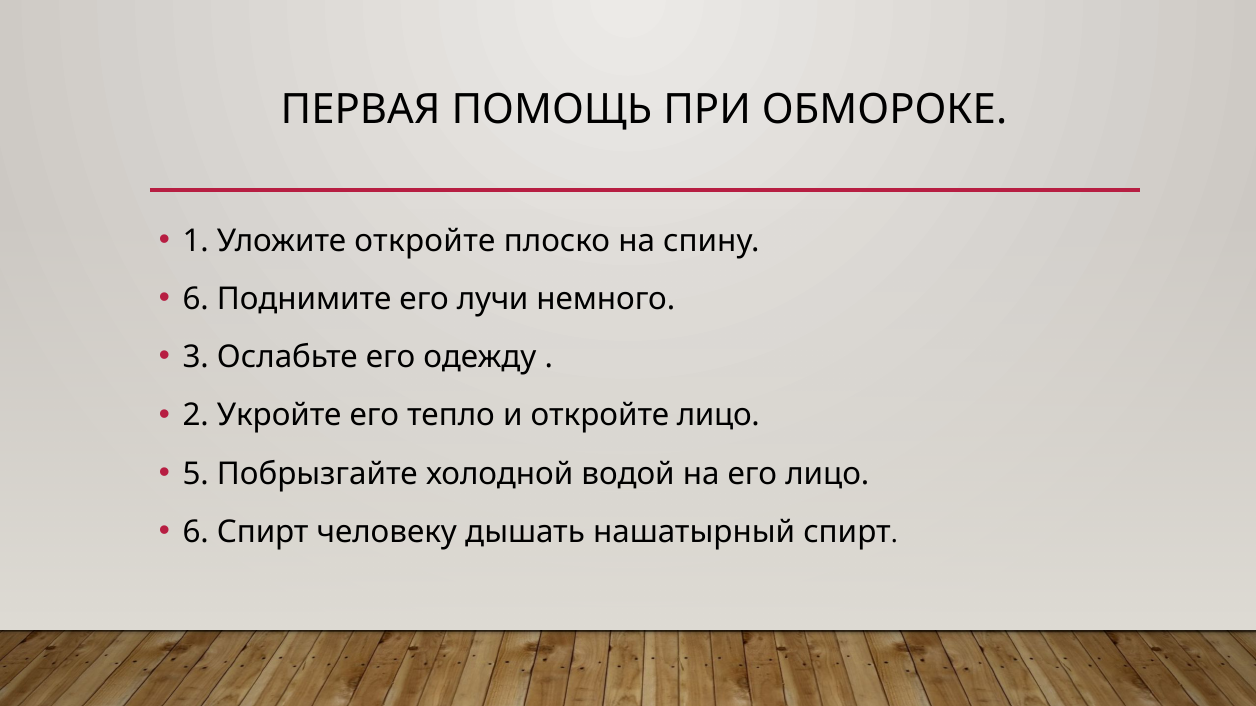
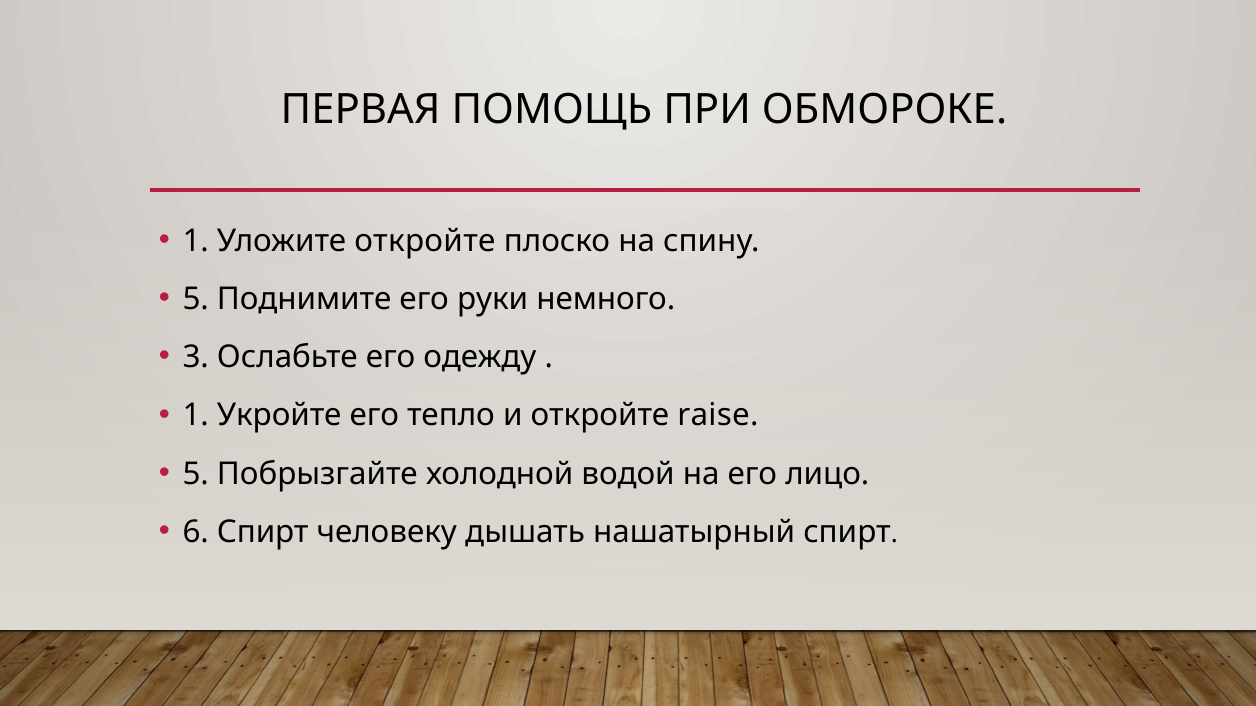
6 at (196, 299): 6 -> 5
лучи: лучи -> руки
2 at (196, 416): 2 -> 1
откройте лицо: лицо -> raise
